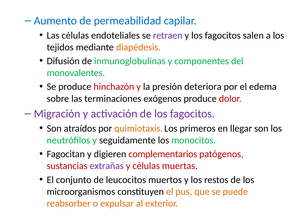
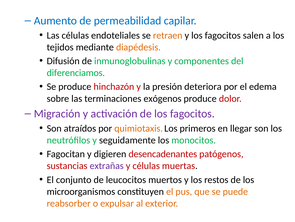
retraen colour: purple -> orange
monovalentes: monovalentes -> diferenciamos
complementarios: complementarios -> desencadenantes
